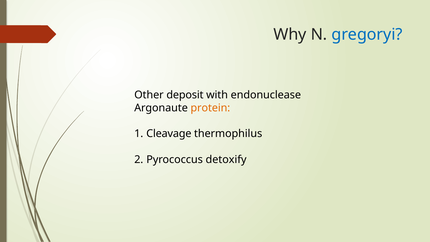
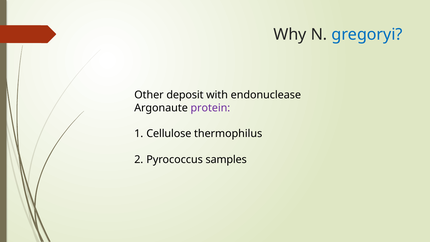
protein colour: orange -> purple
Cleavage: Cleavage -> Cellulose
detoxify: detoxify -> samples
